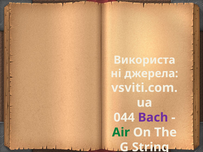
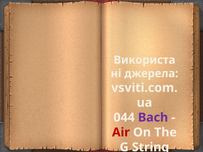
Air colour: green -> red
